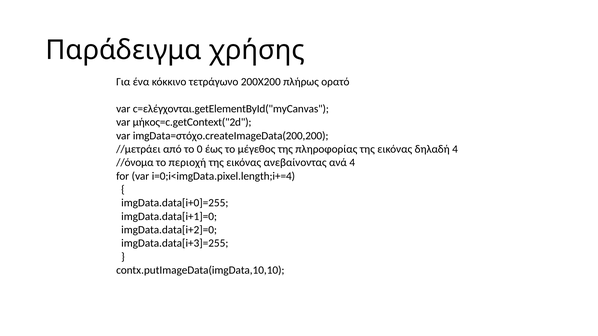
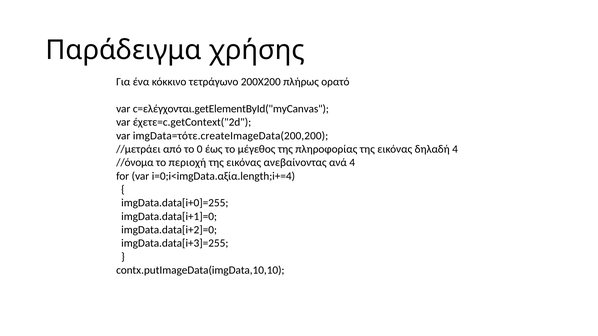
μήκος=c.getContext("2d: μήκος=c.getContext("2d -> έχετε=c.getContext("2d
imgData=στόχο.createImageData(200,200: imgData=στόχο.createImageData(200,200 -> imgData=τότε.createImageData(200,200
i=0;i<imgData.pixel.length;i+=4: i=0;i<imgData.pixel.length;i+=4 -> i=0;i<imgData.αξία.length;i+=4
